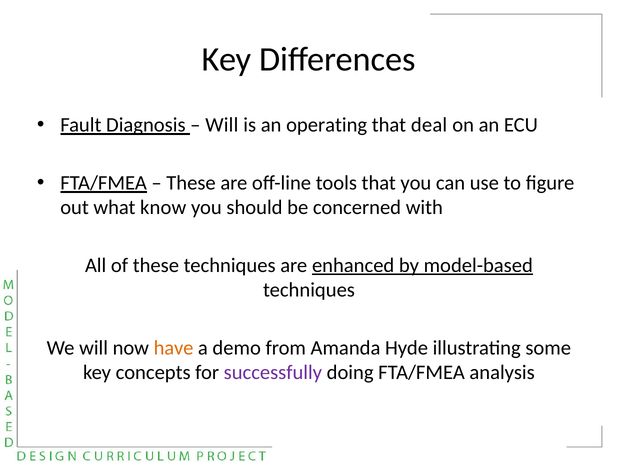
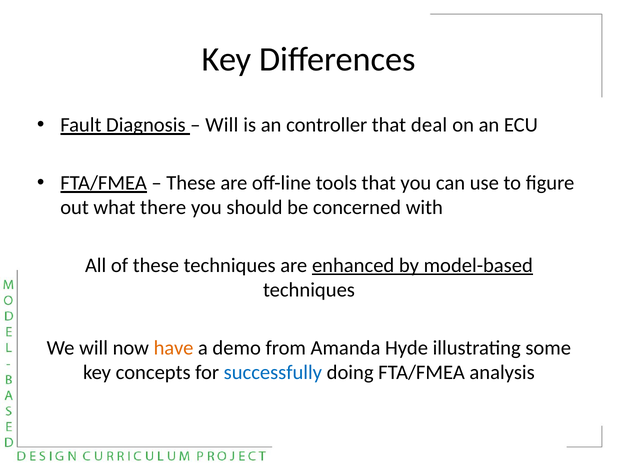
operating: operating -> controller
know: know -> there
successfully colour: purple -> blue
